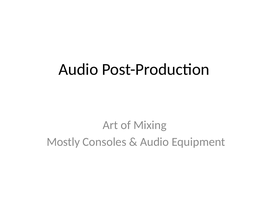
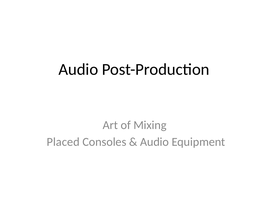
Mostly: Mostly -> Placed
